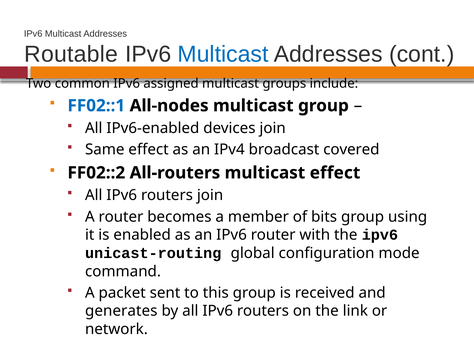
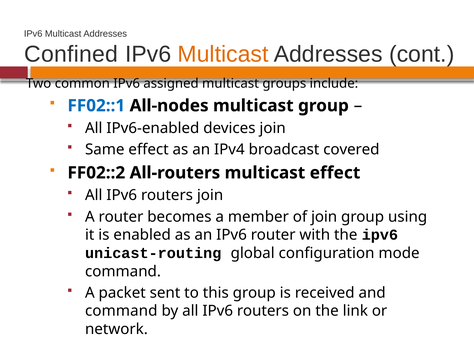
Routable: Routable -> Confined
Multicast at (223, 54) colour: blue -> orange
of bits: bits -> join
generates at (121, 311): generates -> command
